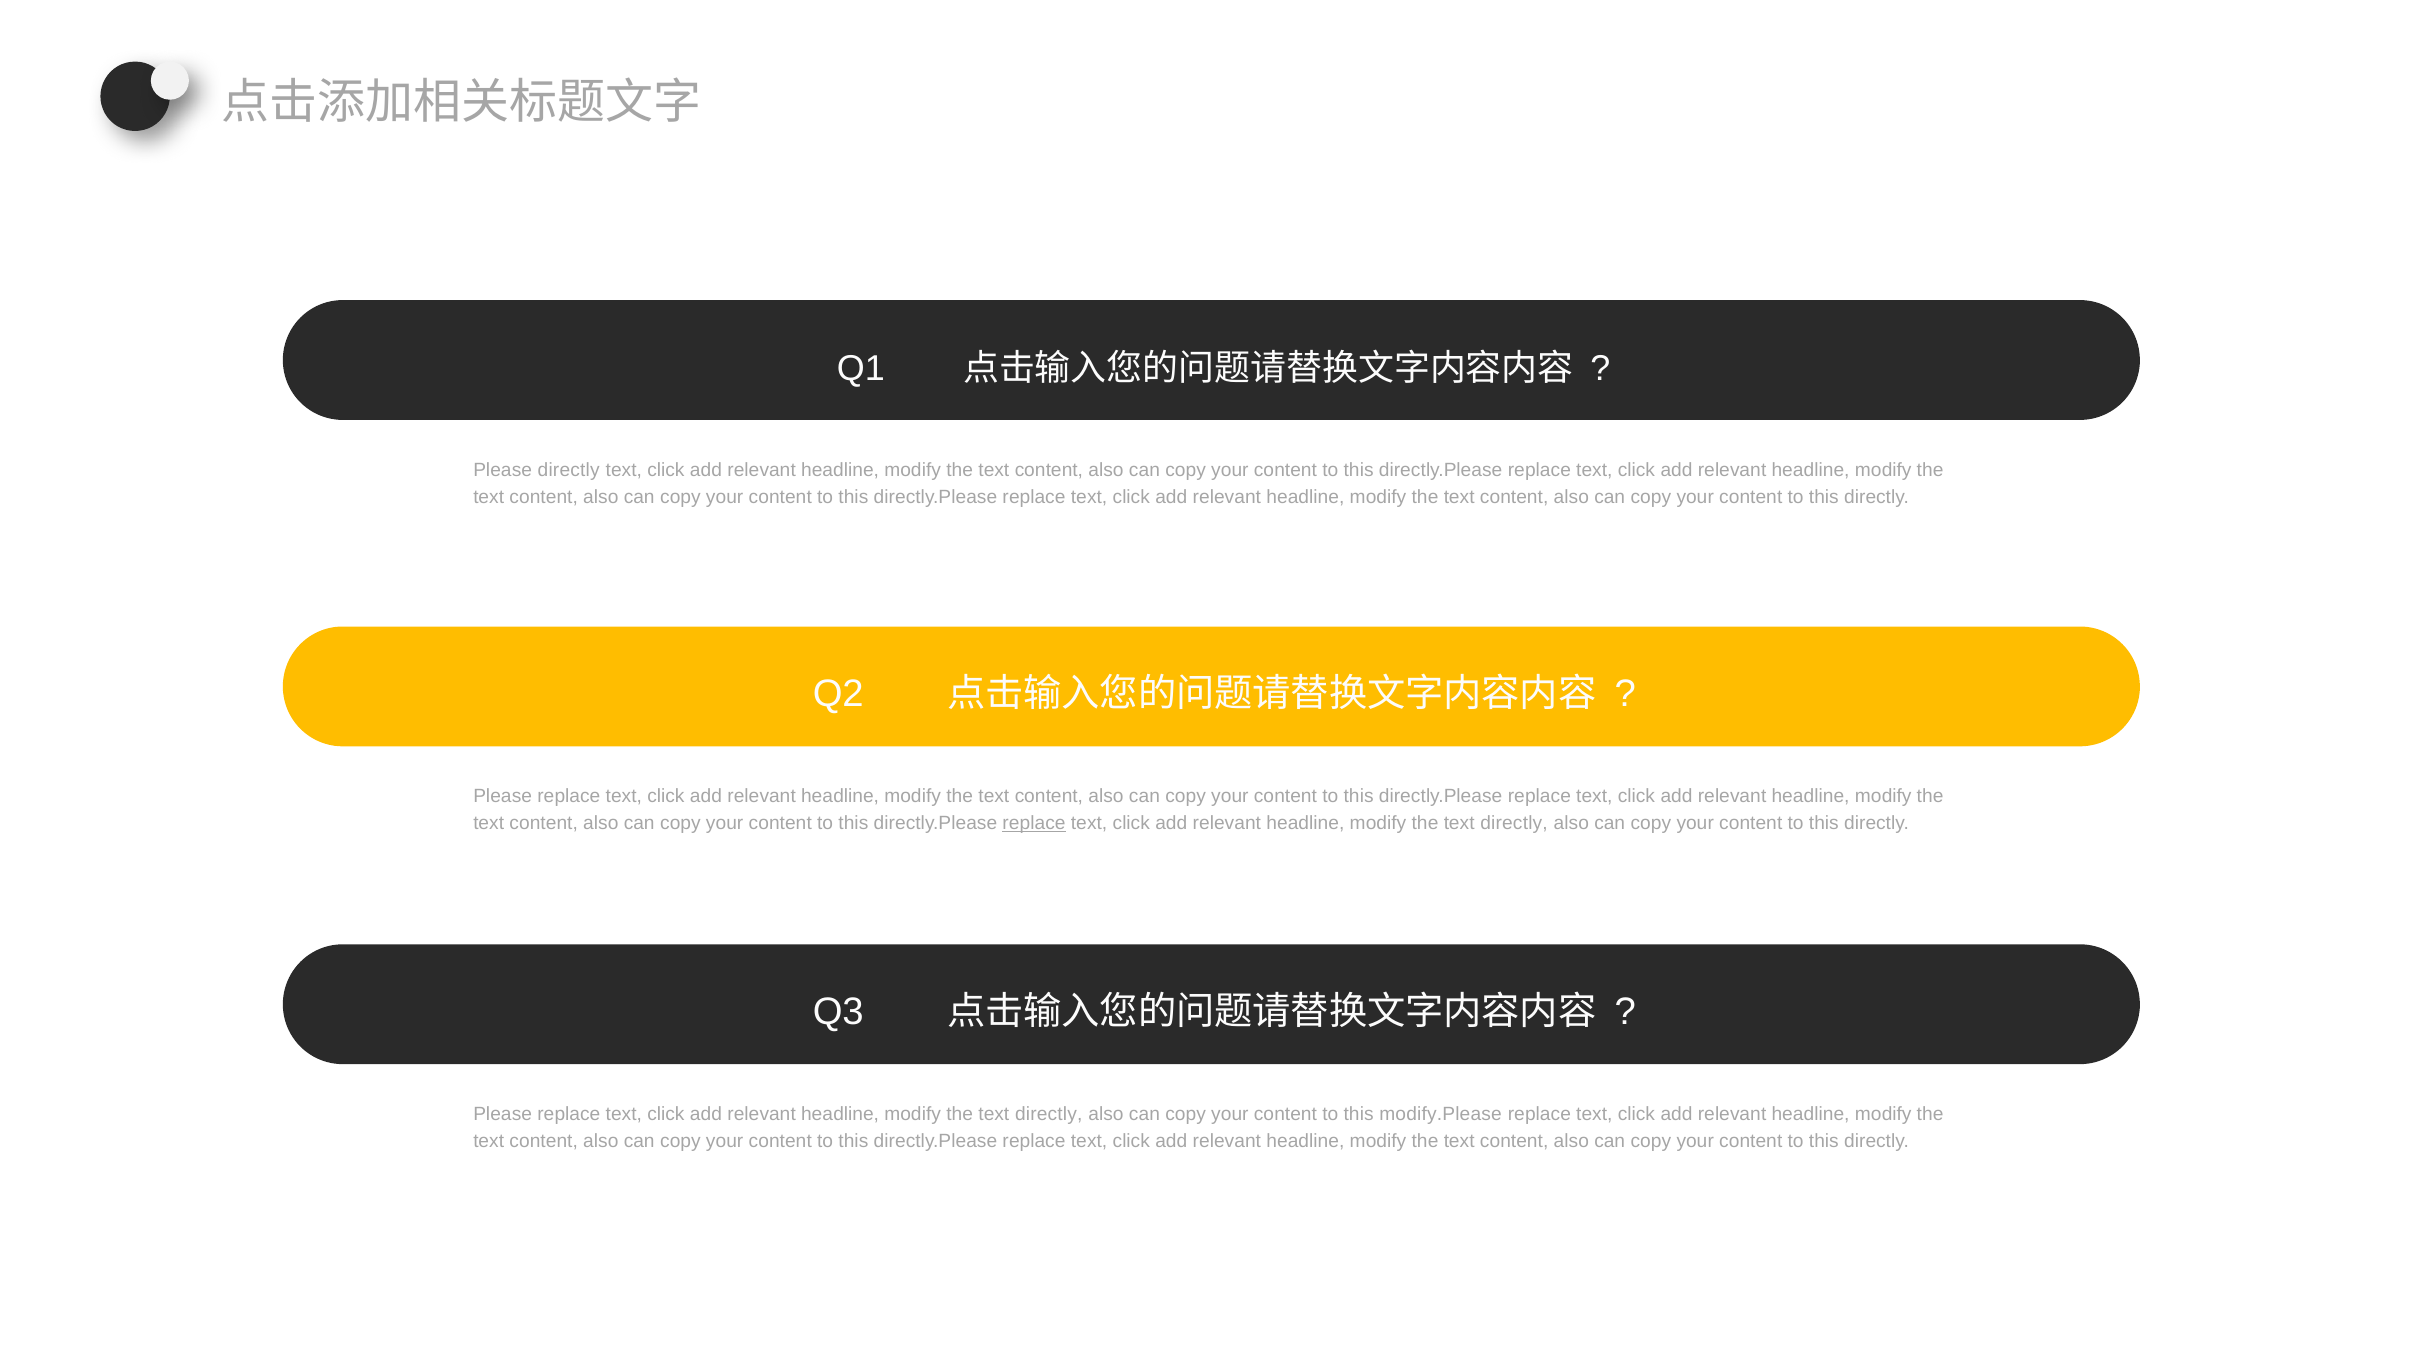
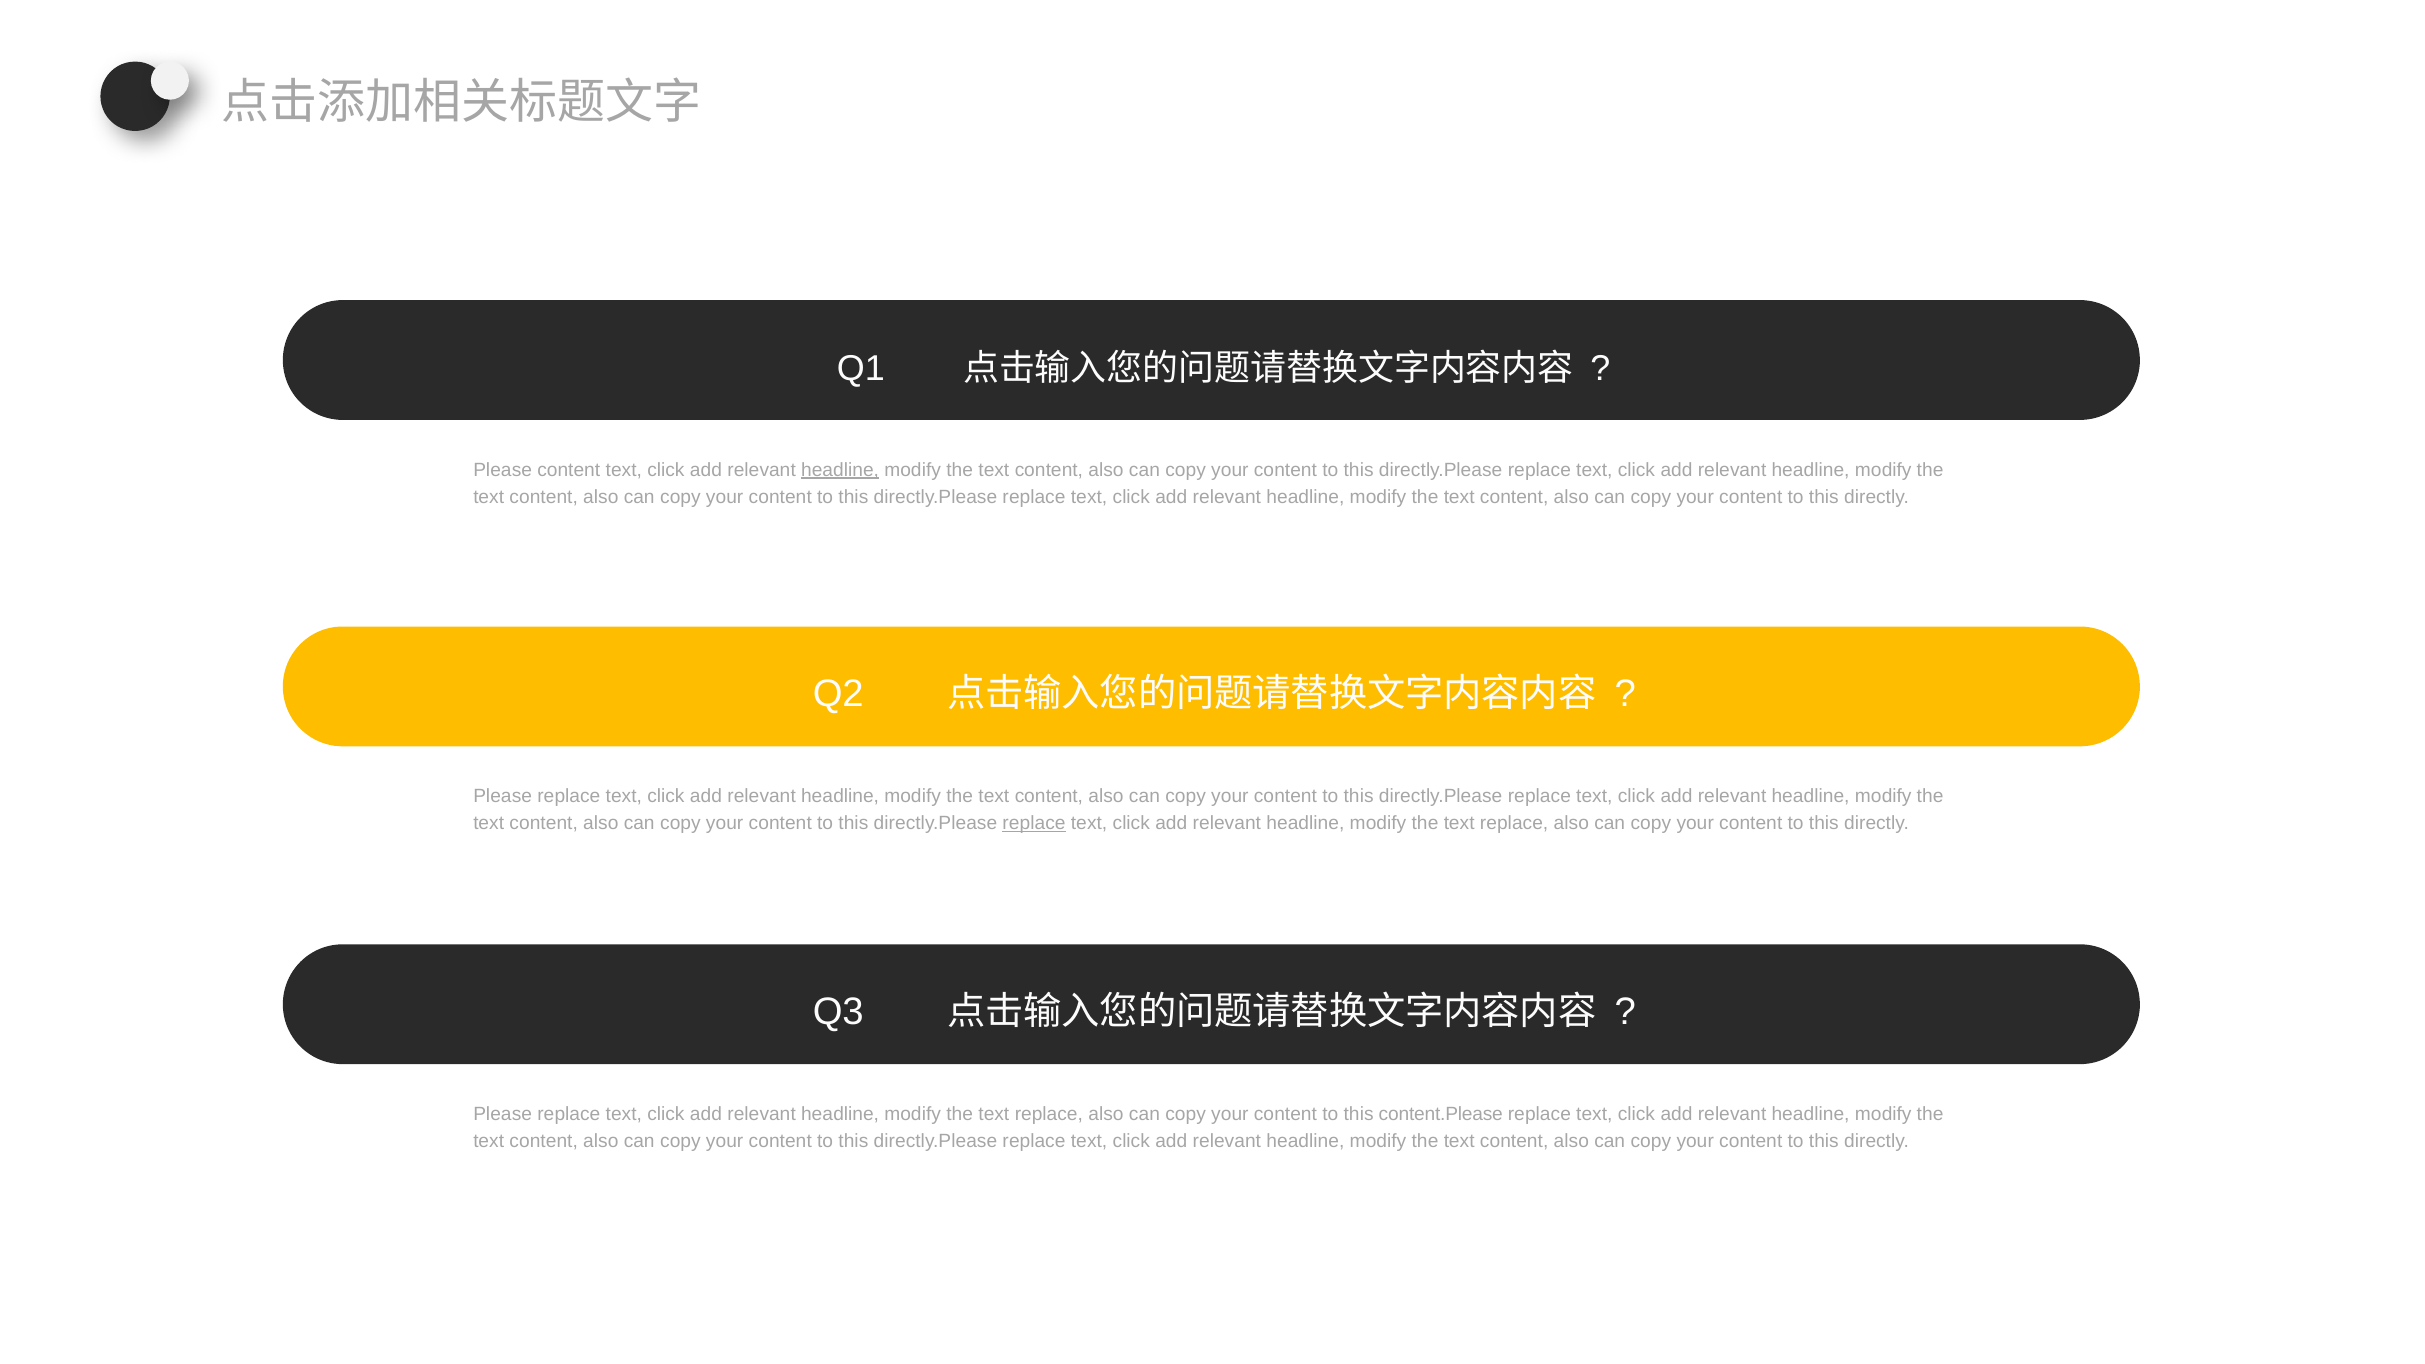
Please directly: directly -> content
headline at (840, 470) underline: none -> present
directly at (1514, 824): directly -> replace
directly at (1049, 1114): directly -> replace
modify.Please: modify.Please -> content.Please
